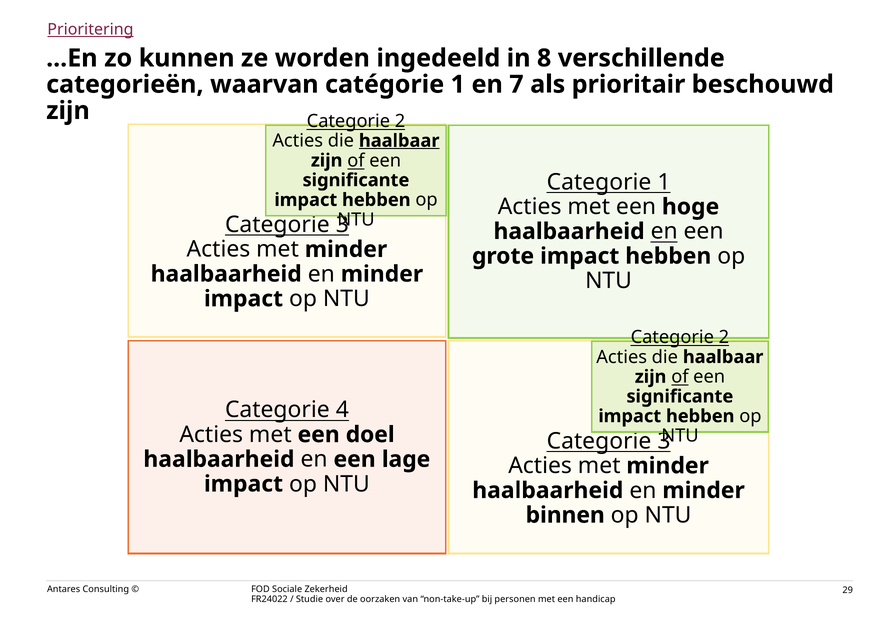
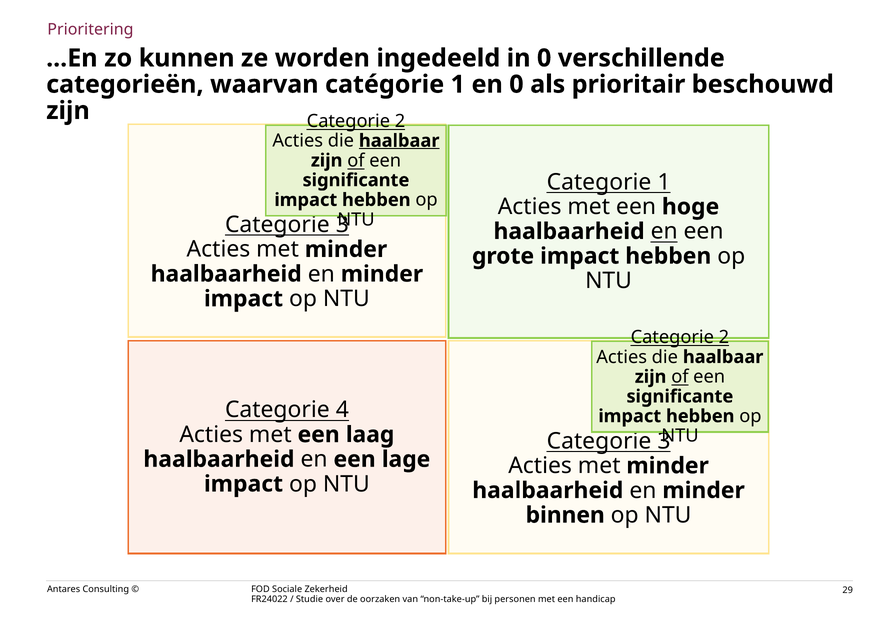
Prioritering underline: present -> none
in 8: 8 -> 0
en 7: 7 -> 0
doel: doel -> laag
